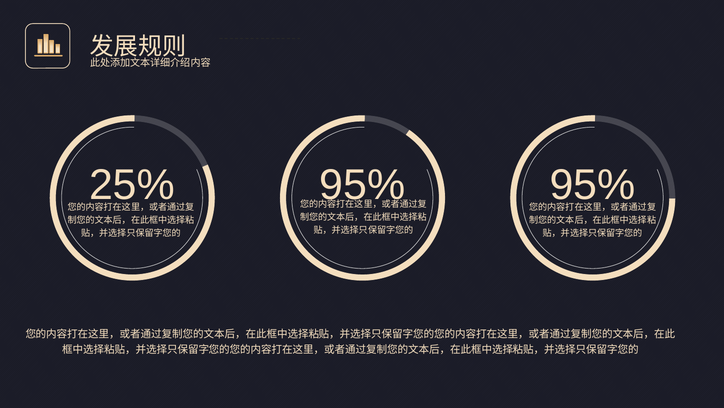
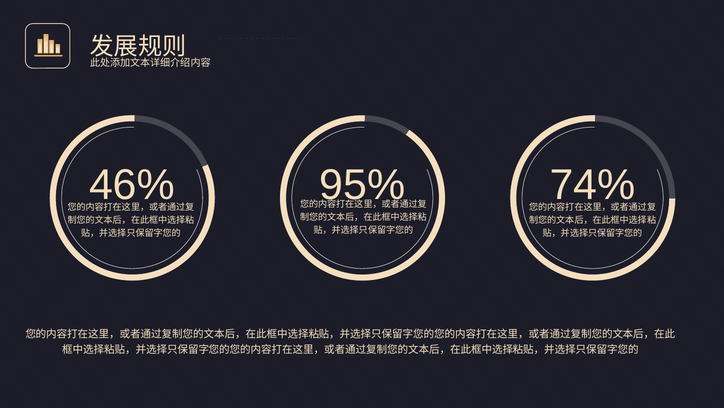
25%: 25% -> 46%
95% at (593, 185): 95% -> 74%
